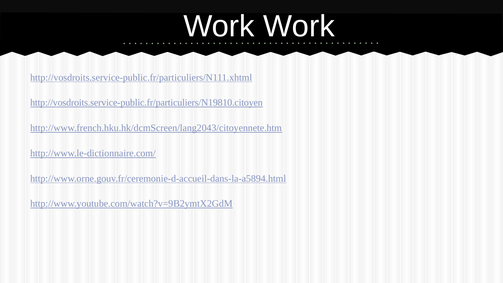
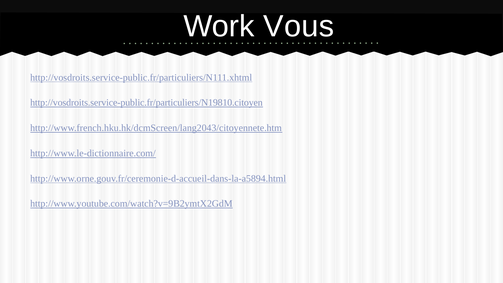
Work Work: Work -> Vous
